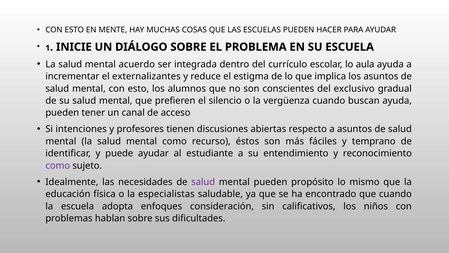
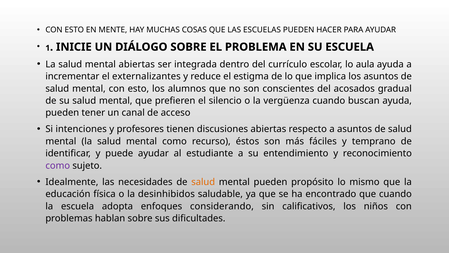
mental acuerdo: acuerdo -> abiertas
exclusivo: exclusivo -> acosados
salud at (203, 182) colour: purple -> orange
especialistas: especialistas -> desinhibidos
consideración: consideración -> considerando
